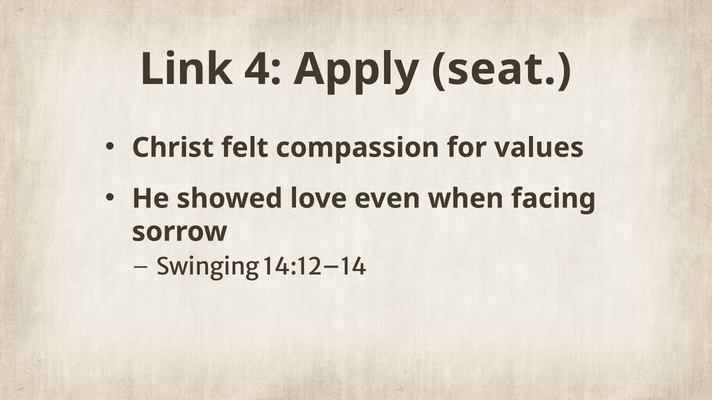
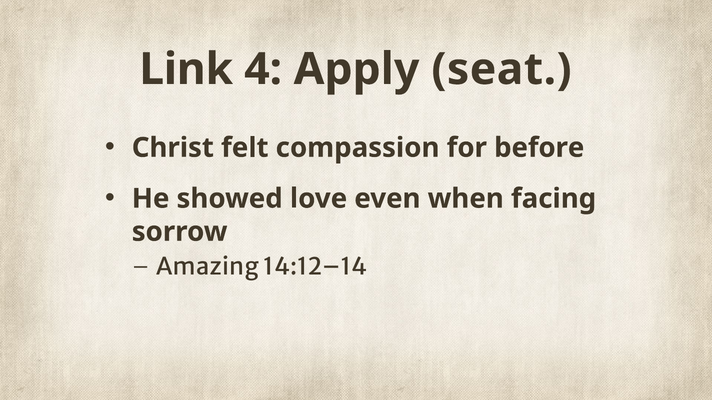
values: values -> before
Swinging: Swinging -> Amazing
